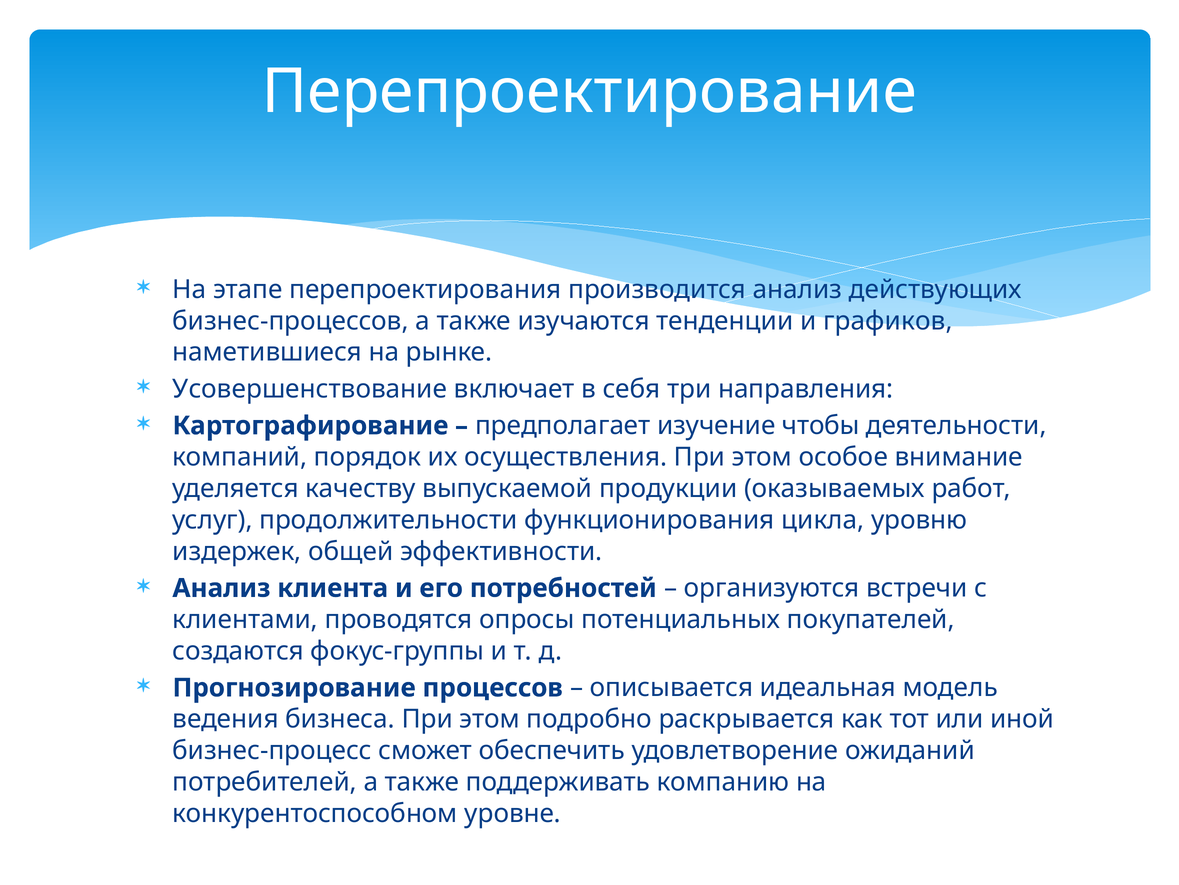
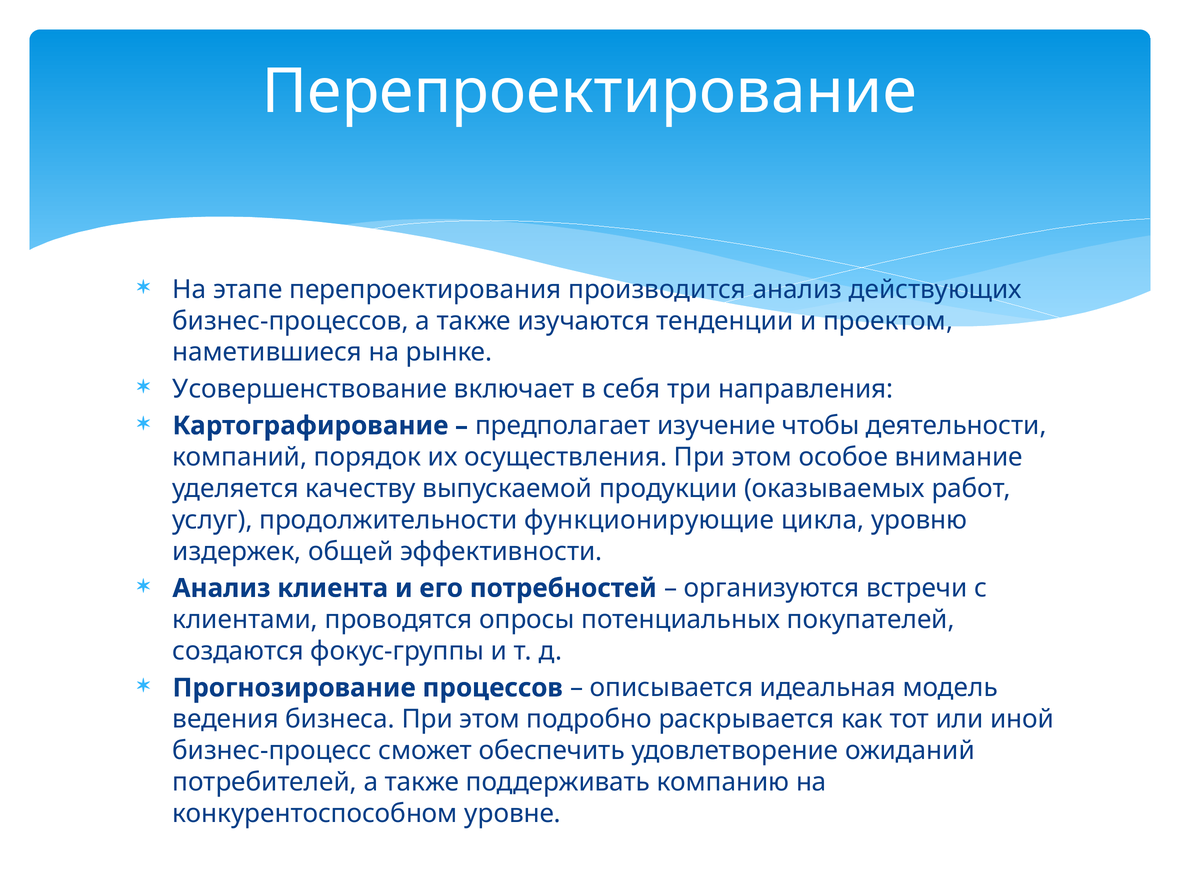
графиков: графиков -> проектом
функционирования: функционирования -> функционирующие
